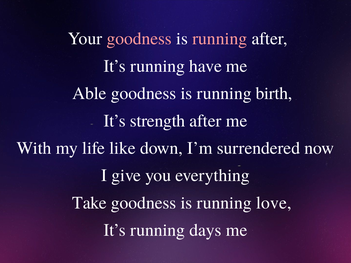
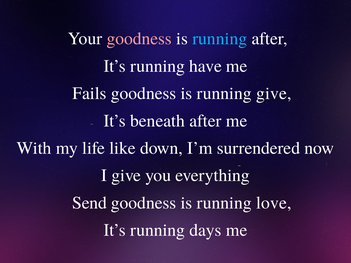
running at (220, 39) colour: pink -> light blue
Able: Able -> Fails
running birth: birth -> give
strength: strength -> beneath
Take: Take -> Send
